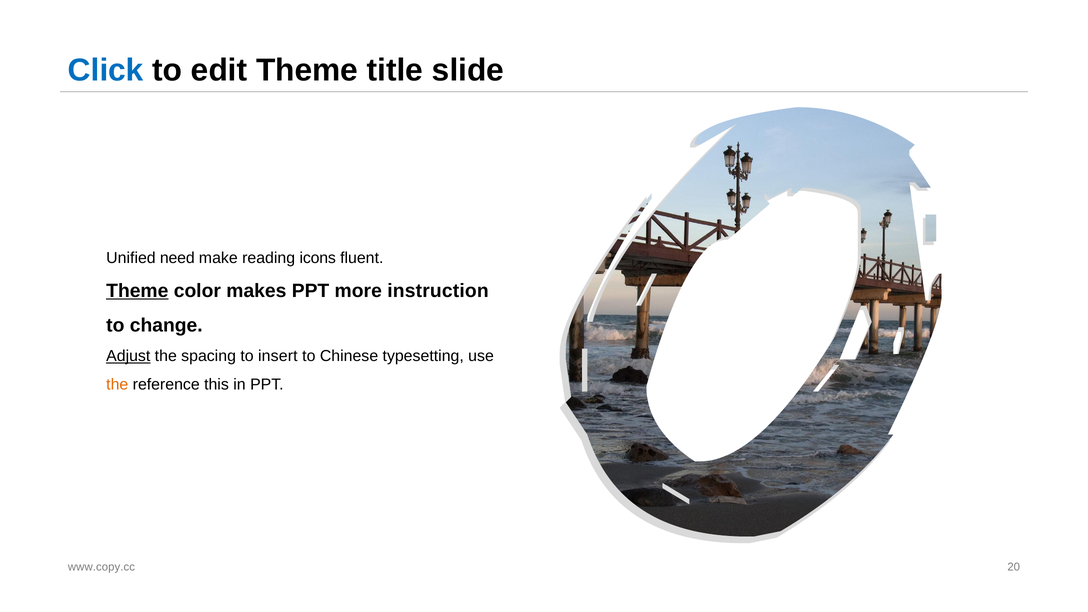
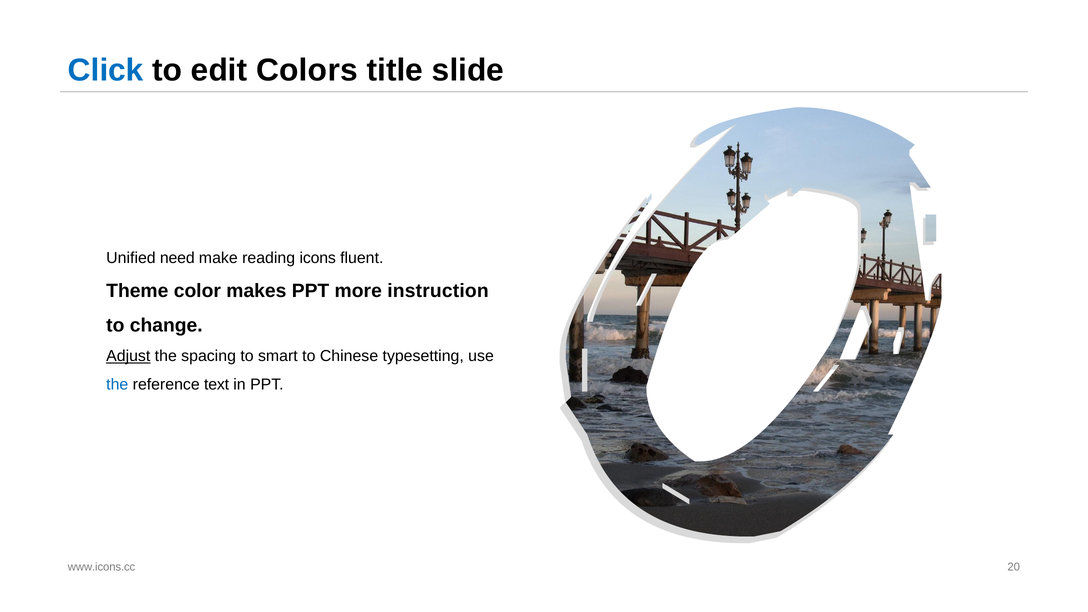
edit Theme: Theme -> Colors
Theme at (137, 291) underline: present -> none
insert: insert -> smart
the at (117, 385) colour: orange -> blue
this: this -> text
www.copy.cc: www.copy.cc -> www.icons.cc
